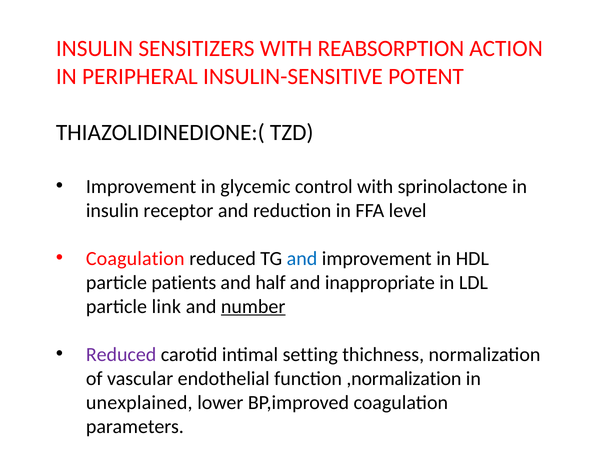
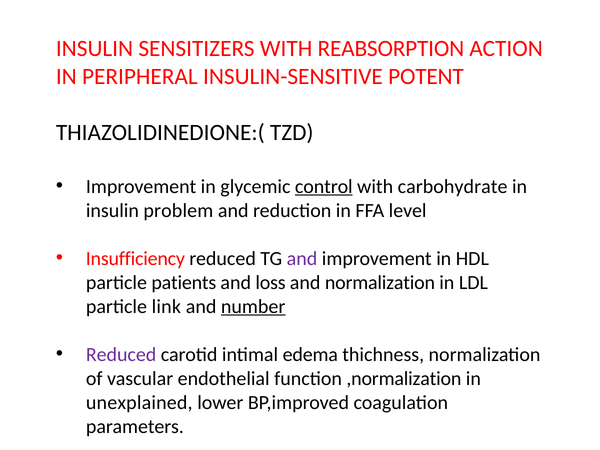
control underline: none -> present
sprinolactone: sprinolactone -> carbohydrate
receptor: receptor -> problem
Coagulation at (135, 258): Coagulation -> Insufficiency
and at (302, 258) colour: blue -> purple
half: half -> loss
and inappropriate: inappropriate -> normalization
setting: setting -> edema
